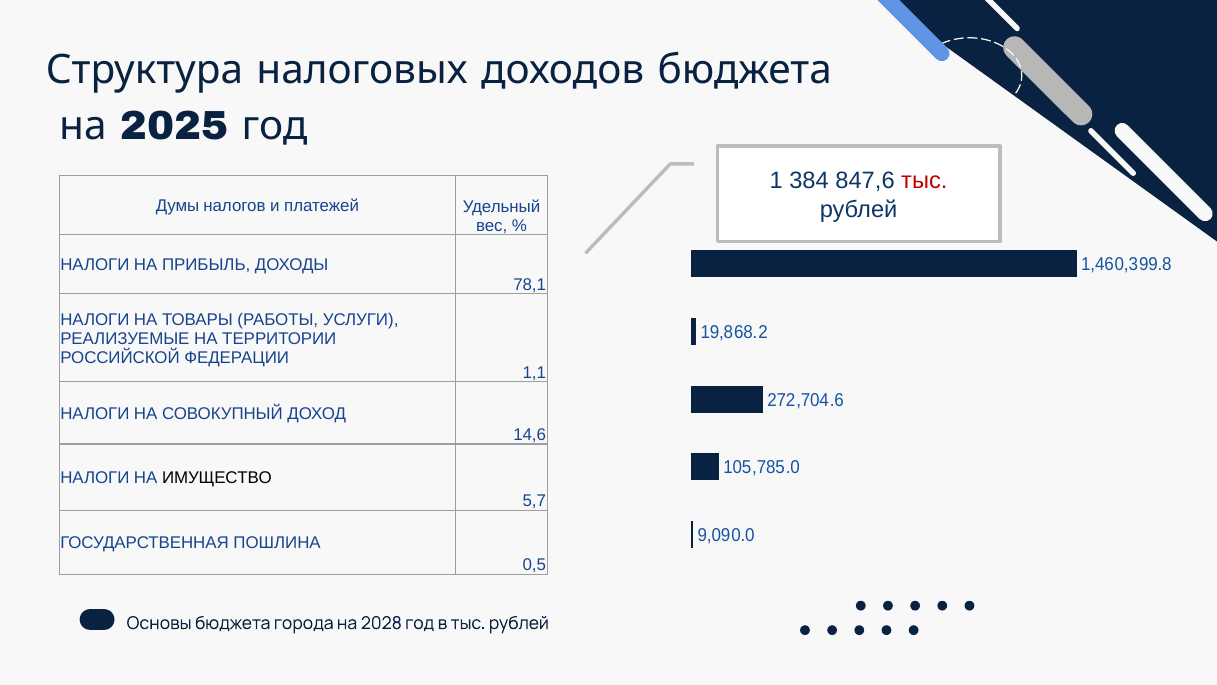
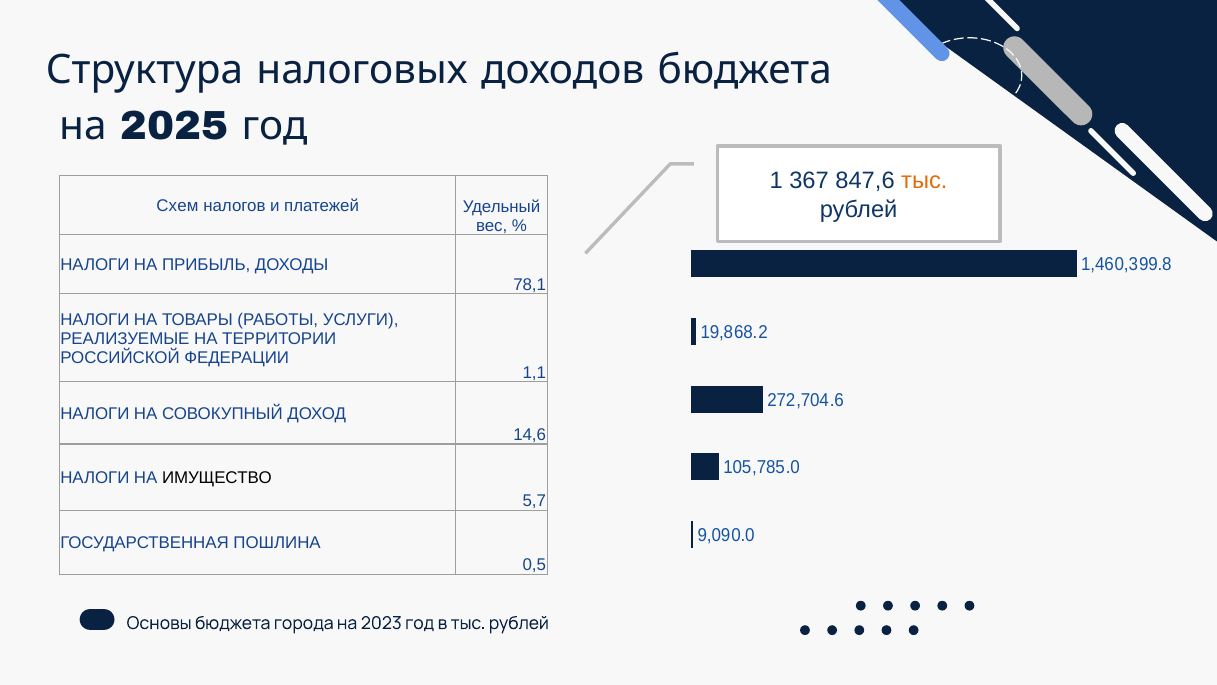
384: 384 -> 367
тыс at (924, 181) colour: red -> orange
Думы: Думы -> Схем
2028: 2028 -> 2023
